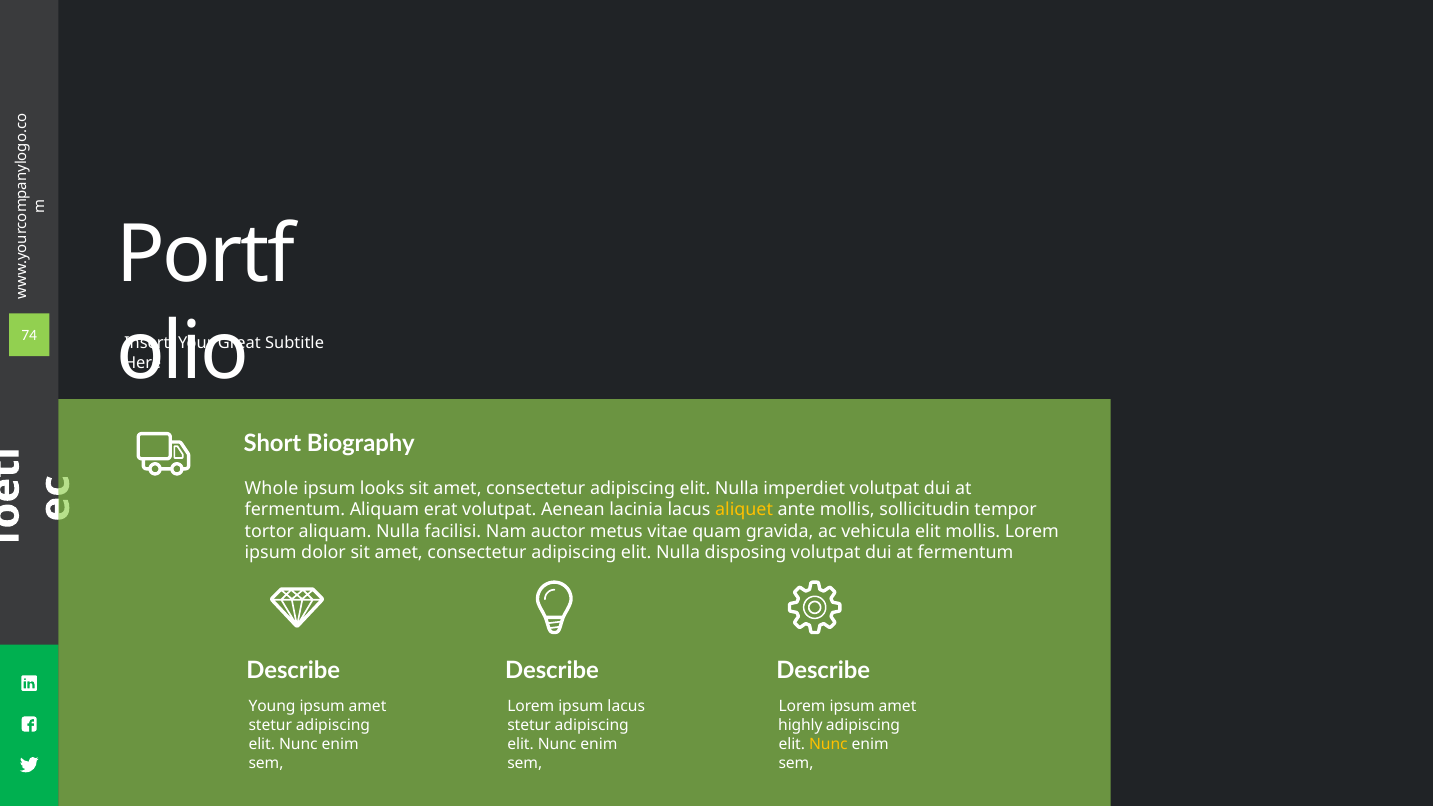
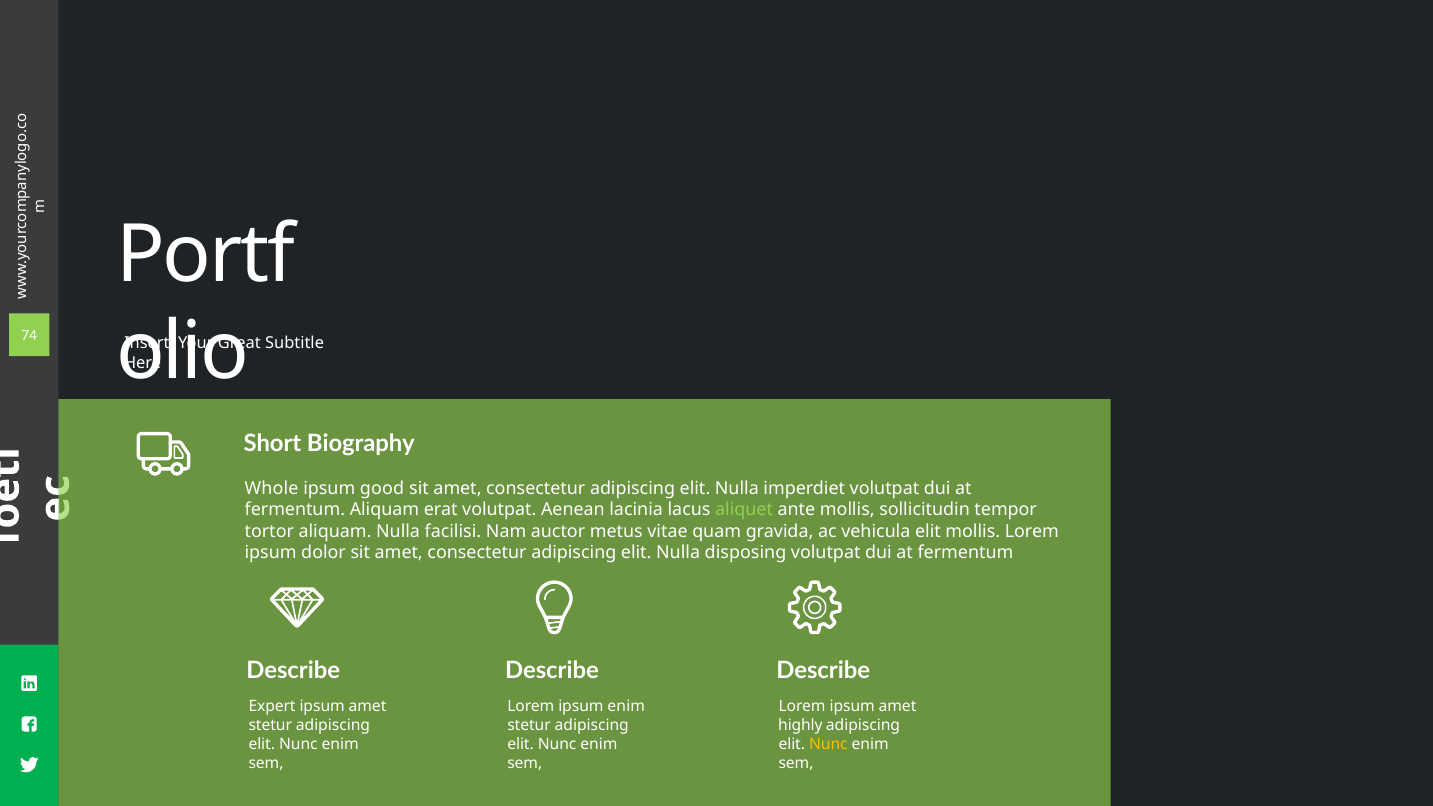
looks: looks -> good
aliquet colour: yellow -> light green
Young: Young -> Expert
ipsum lacus: lacus -> enim
